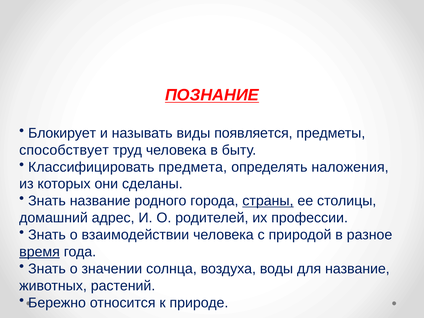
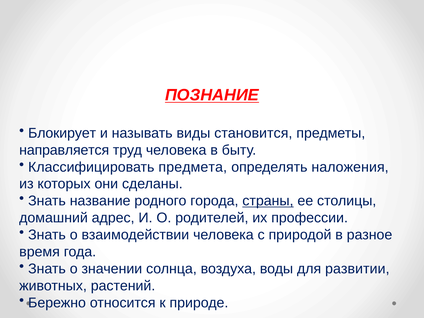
появляется: появляется -> становится
способствует: способствует -> направляется
время underline: present -> none
для название: название -> развитии
